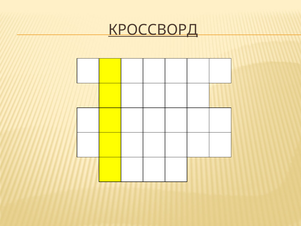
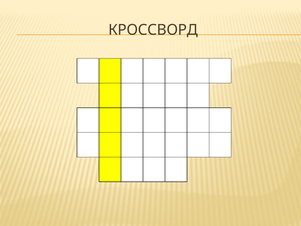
КРОССВОРД underline: present -> none
